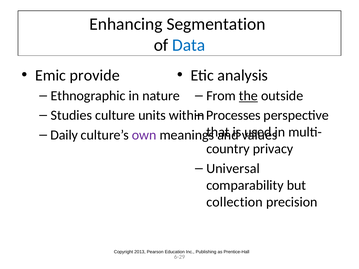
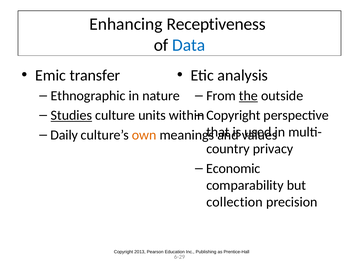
Segmentation: Segmentation -> Receptiveness
provide: provide -> transfer
Studies underline: none -> present
Processes at (233, 115): Processes -> Copyright
own colour: purple -> orange
Universal: Universal -> Economic
